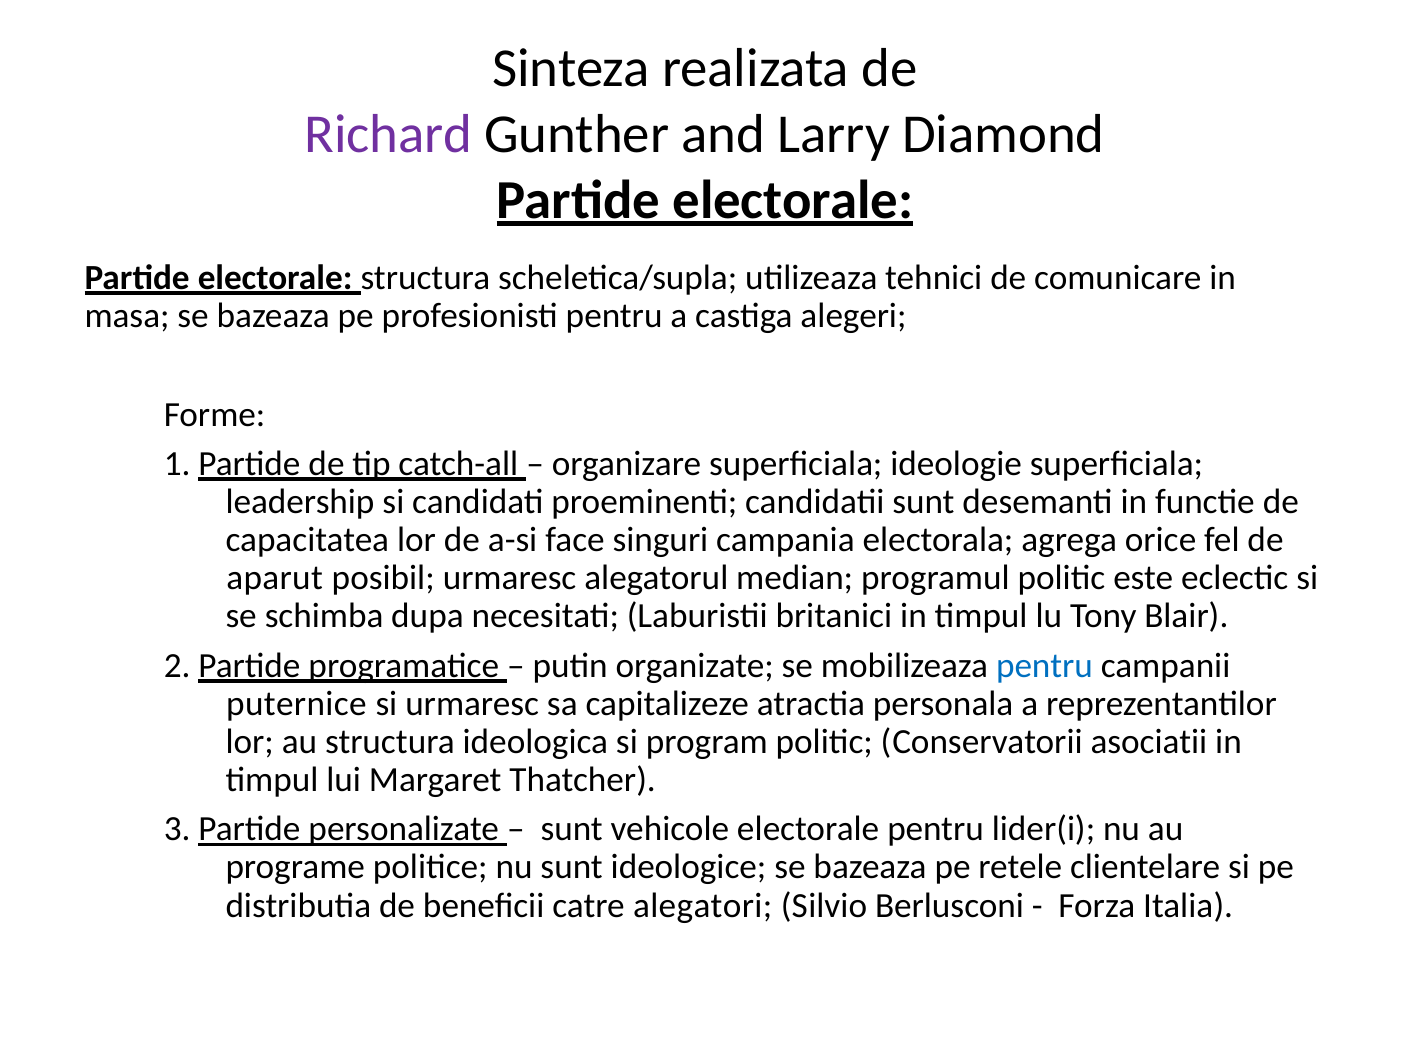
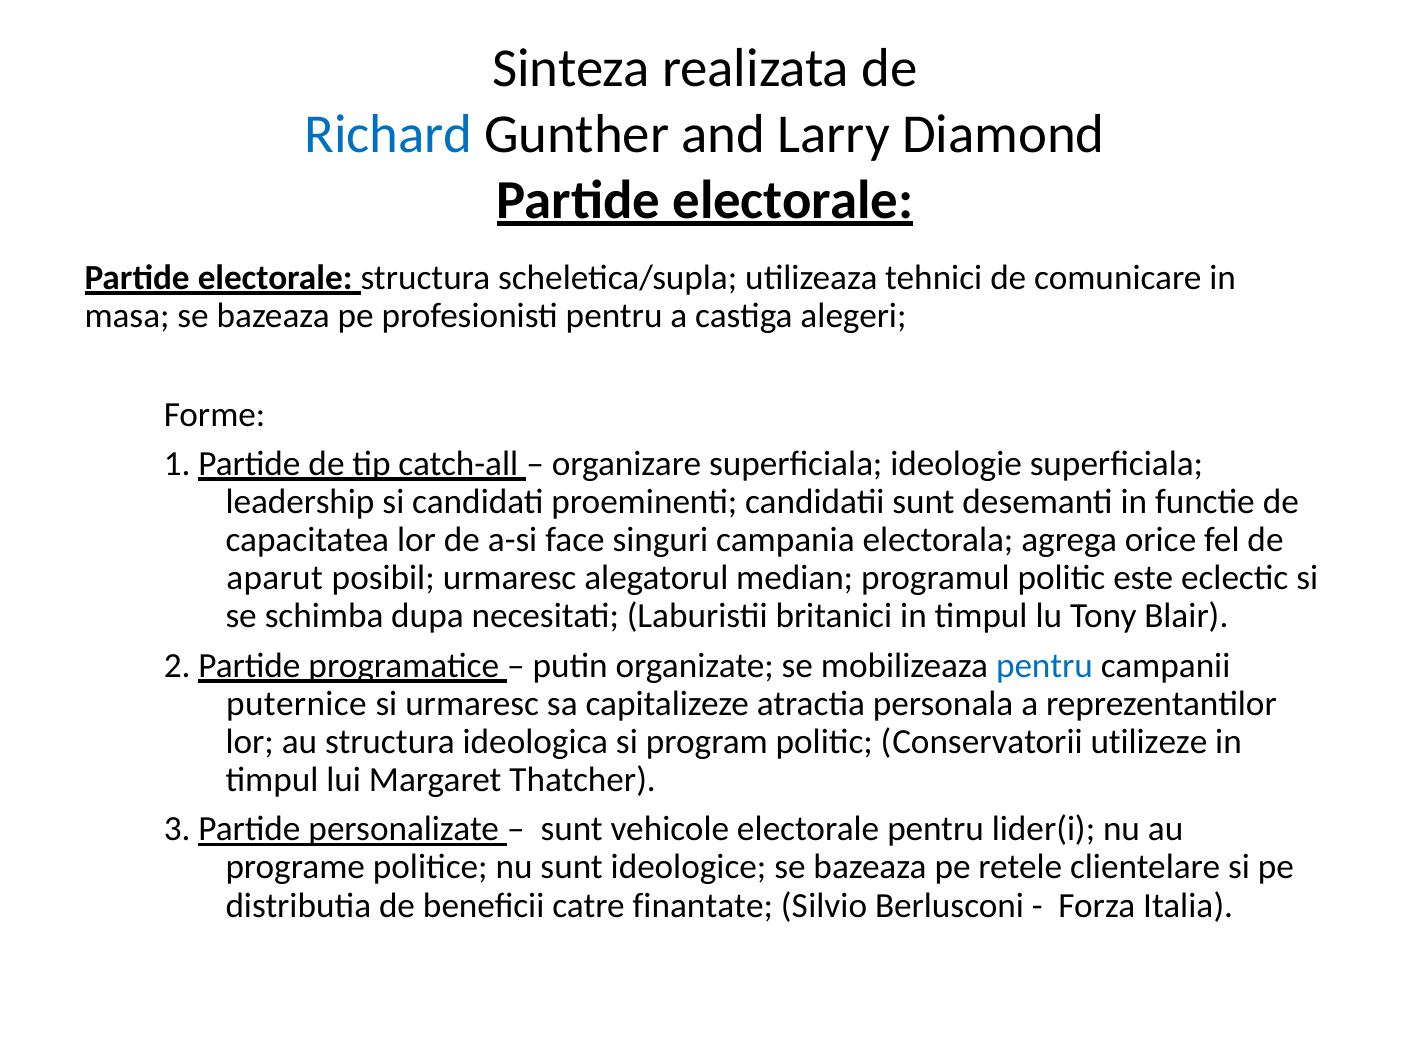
Richard colour: purple -> blue
asociatii: asociatii -> utilizeze
alegatori: alegatori -> finantate
